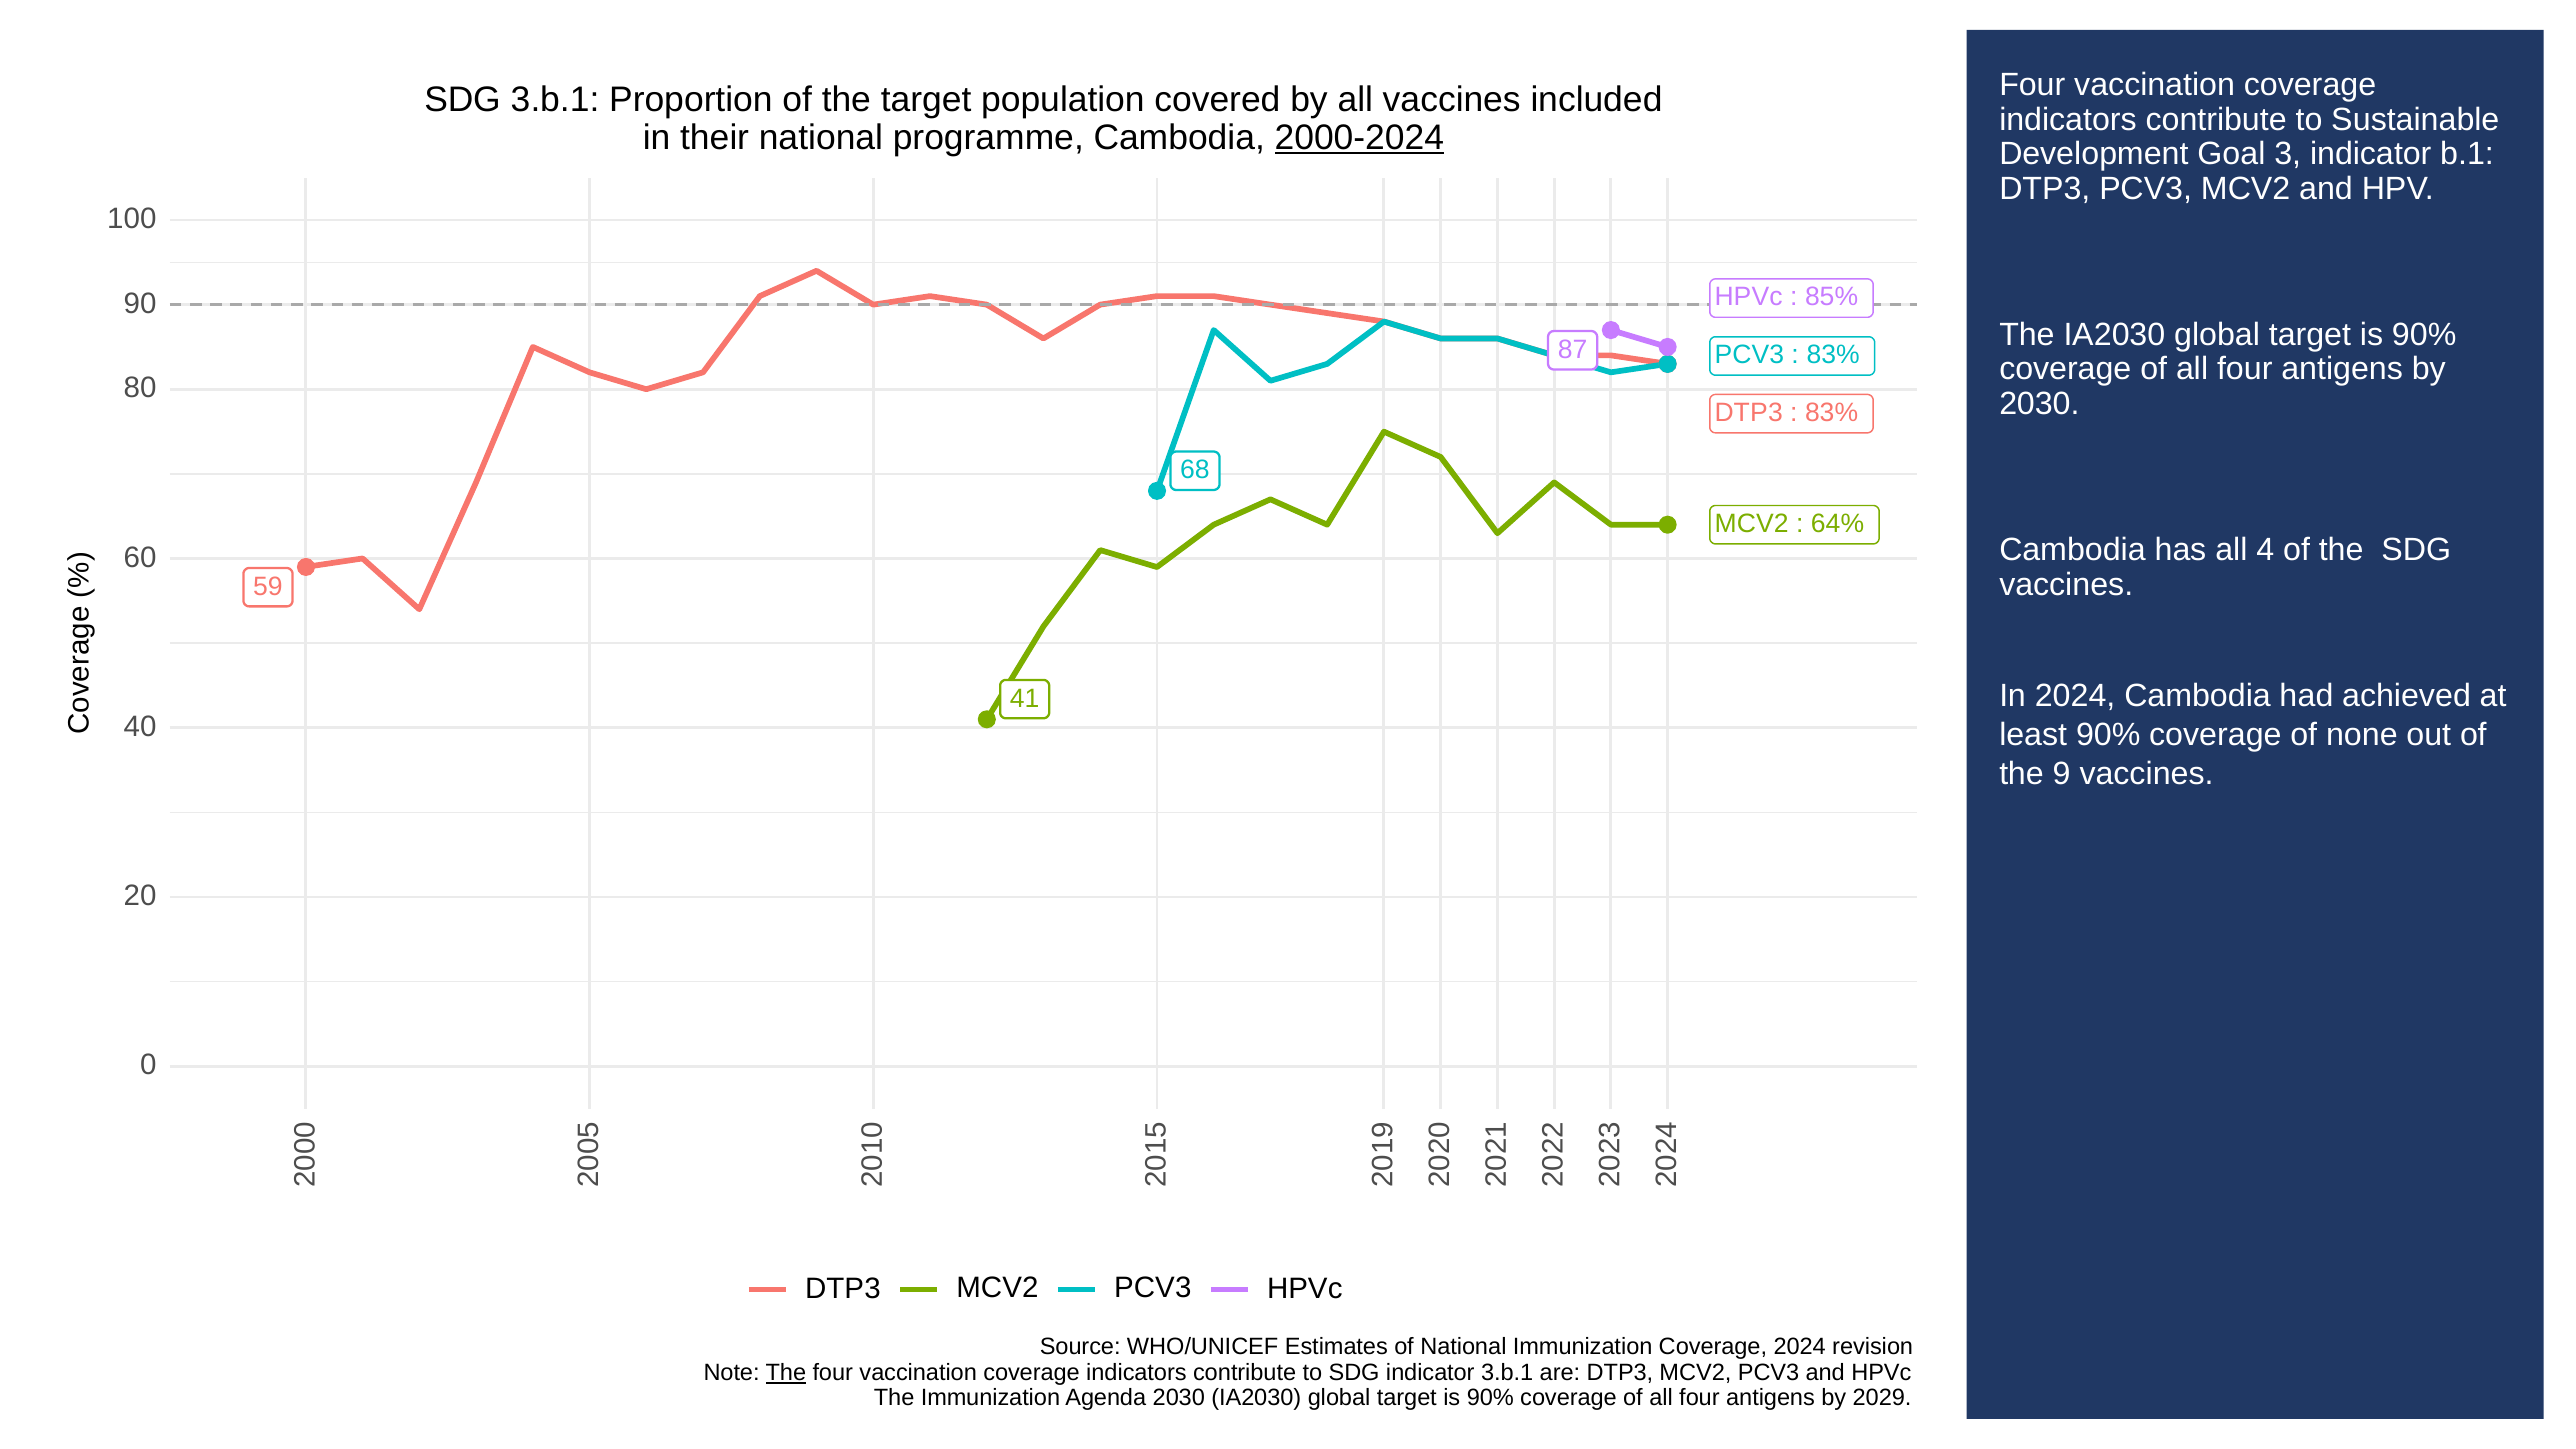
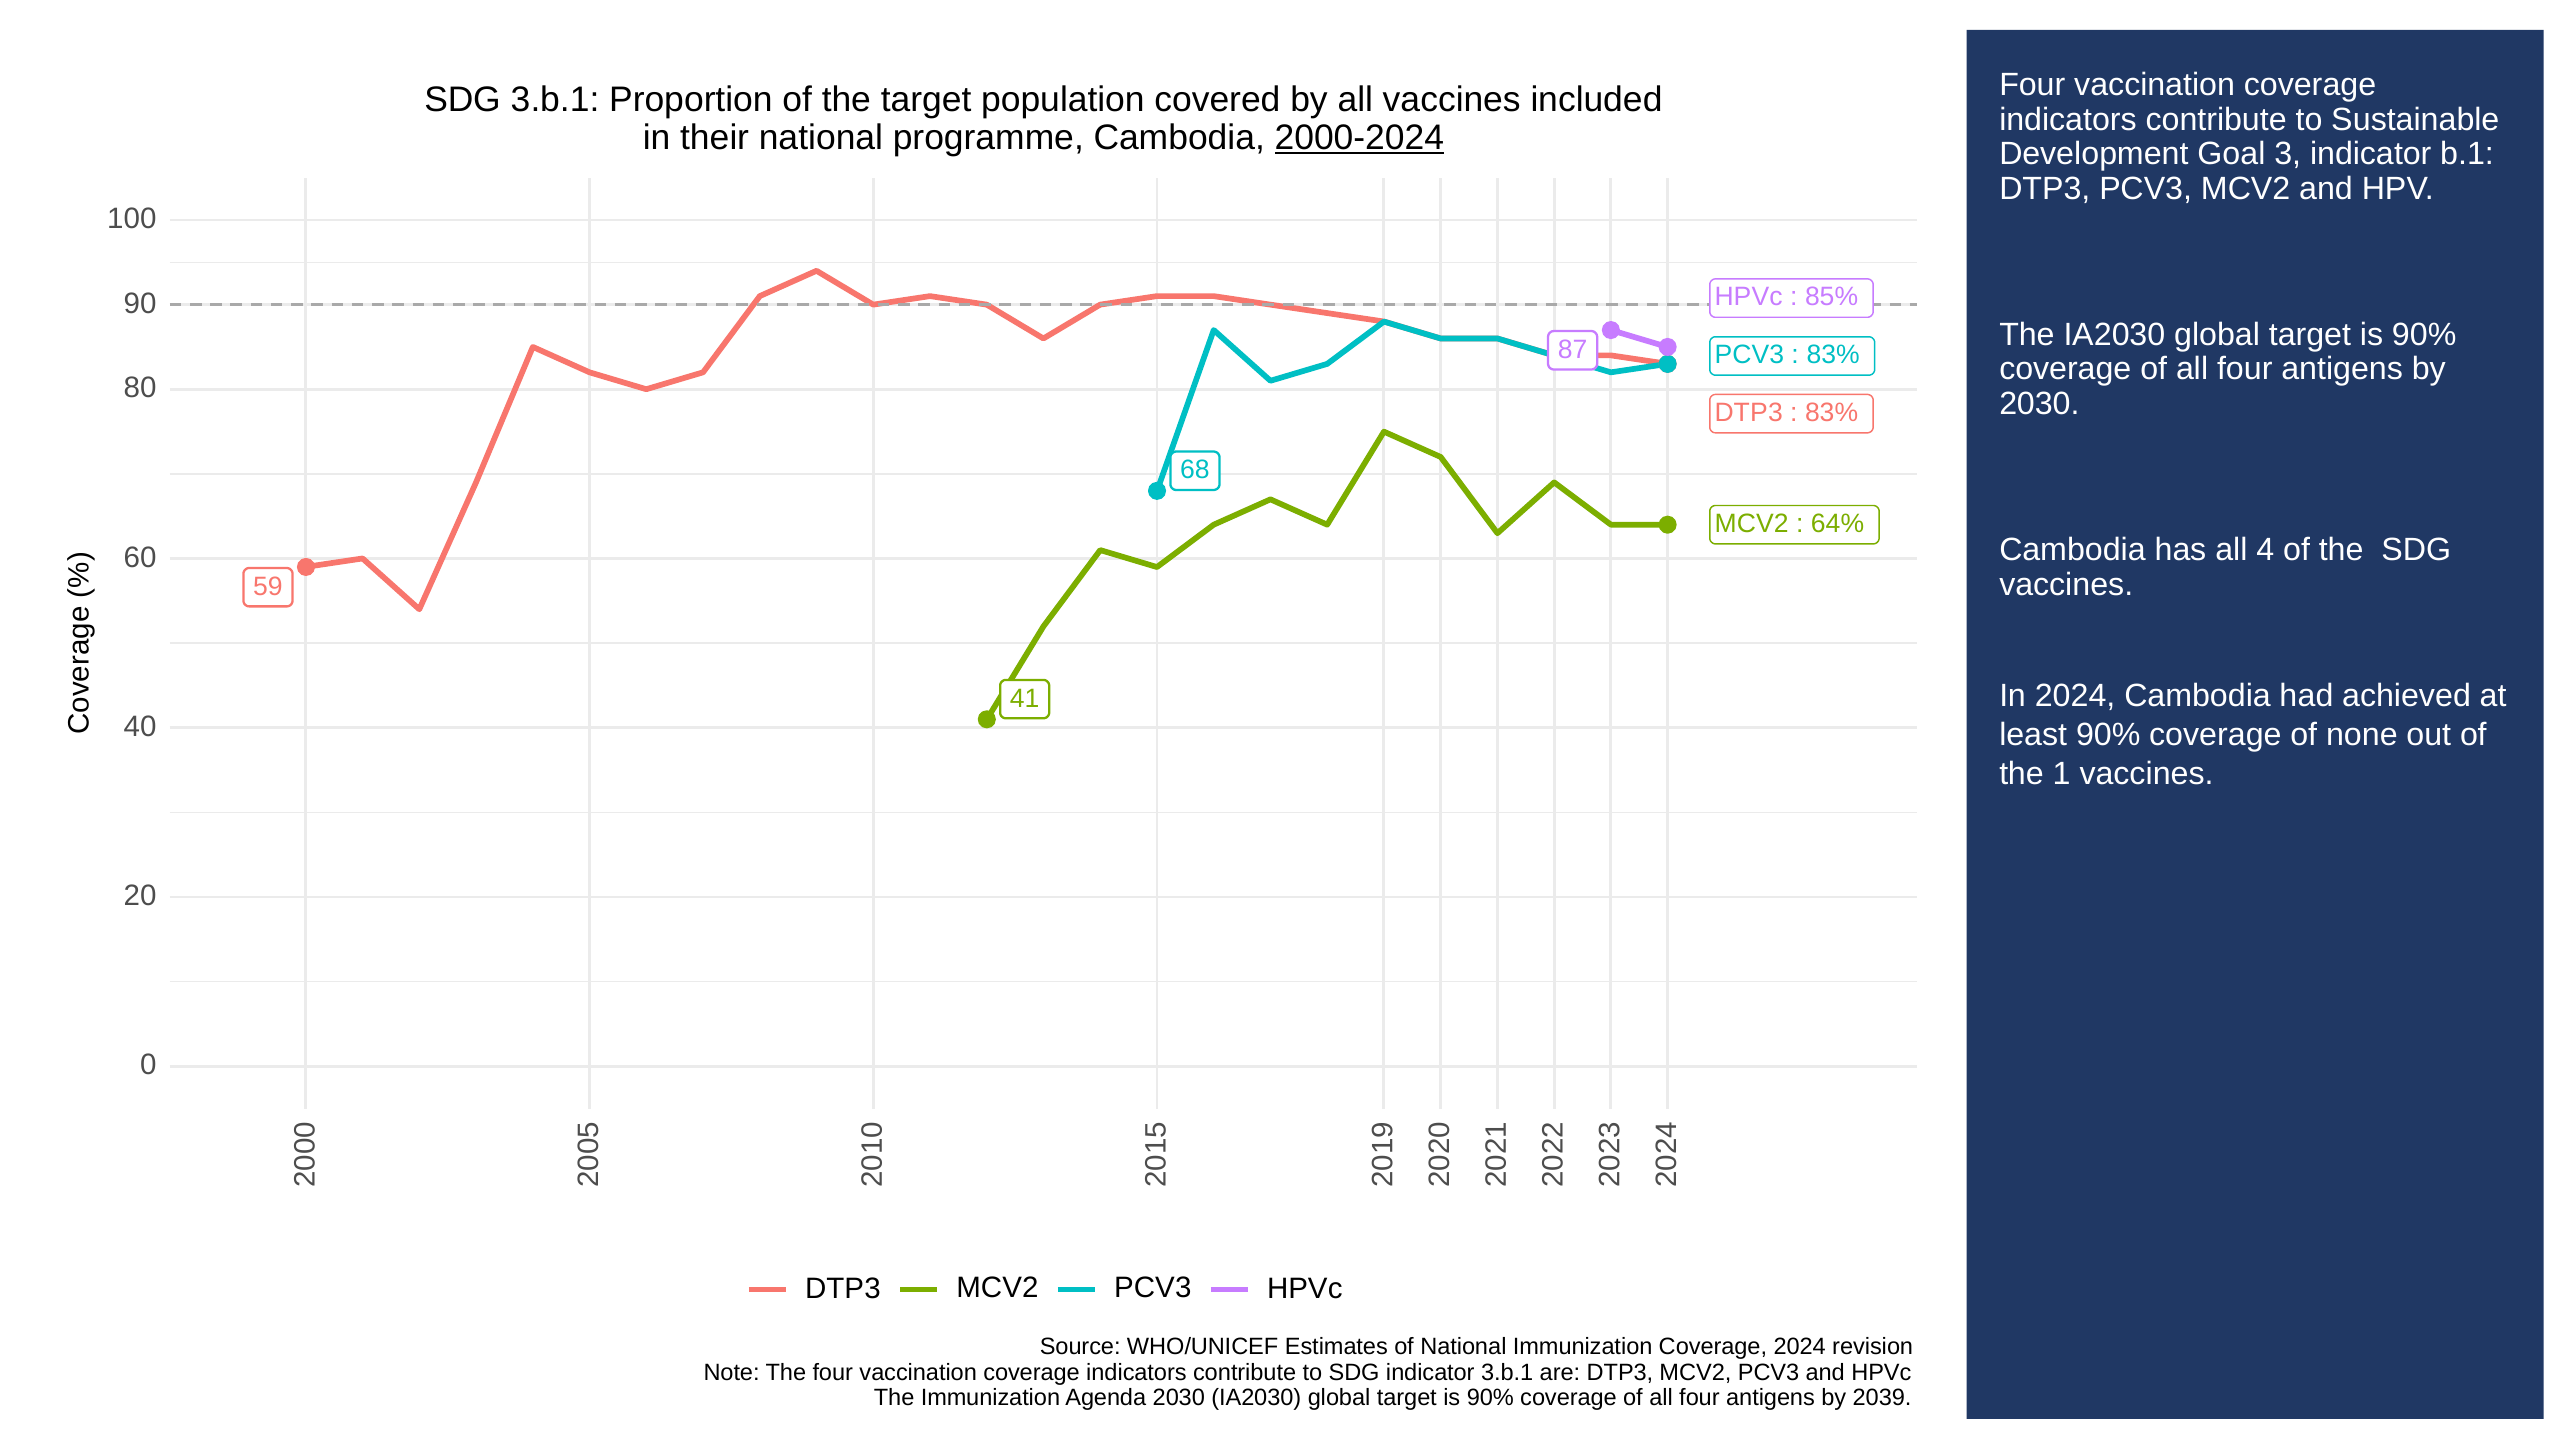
the 9: 9 -> 1
The at (786, 1373) underline: present -> none
2029: 2029 -> 2039
